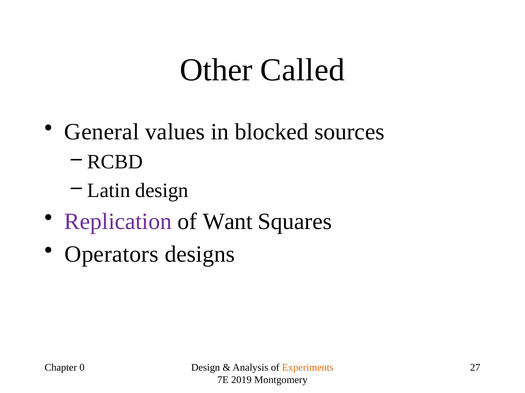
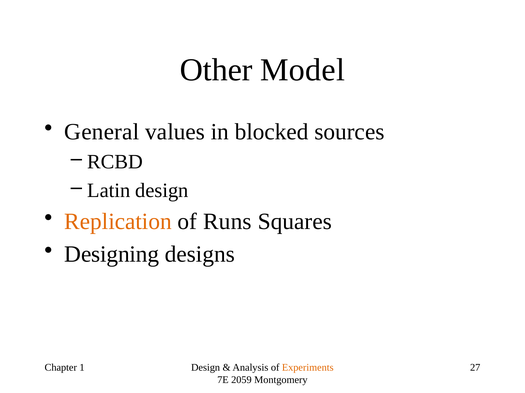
Called: Called -> Model
Replication colour: purple -> orange
Want: Want -> Runs
Operators: Operators -> Designing
0: 0 -> 1
2019: 2019 -> 2059
